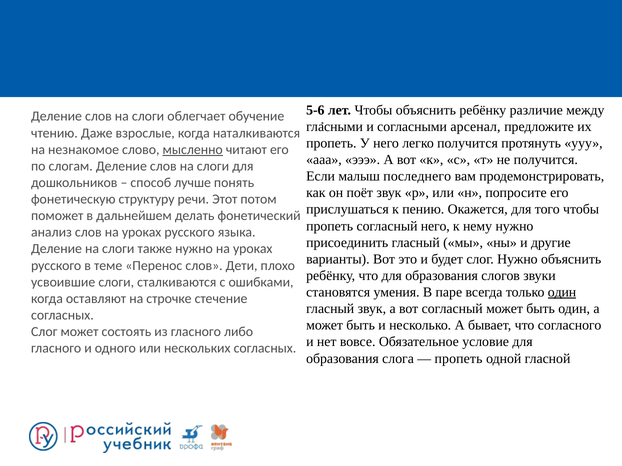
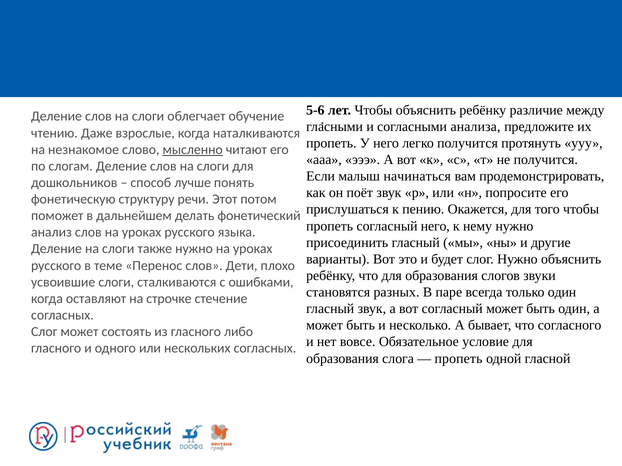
арсенал: арсенал -> анализа
последнего: последнего -> начинаться
умения: умения -> разных
один at (562, 293) underline: present -> none
